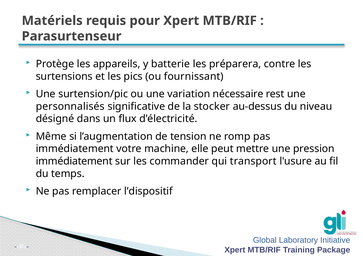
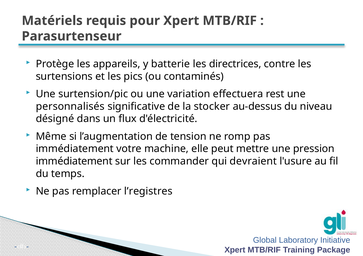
préparera: préparera -> directrices
fournissant: fournissant -> contaminés
nécessaire: nécessaire -> effectuera
transport: transport -> devraient
l’dispositif: l’dispositif -> l’registres
